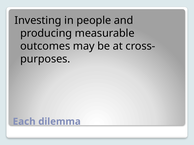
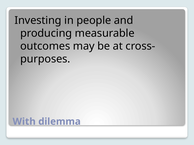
Each: Each -> With
